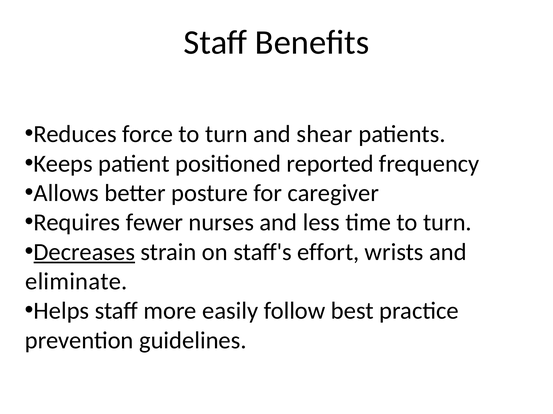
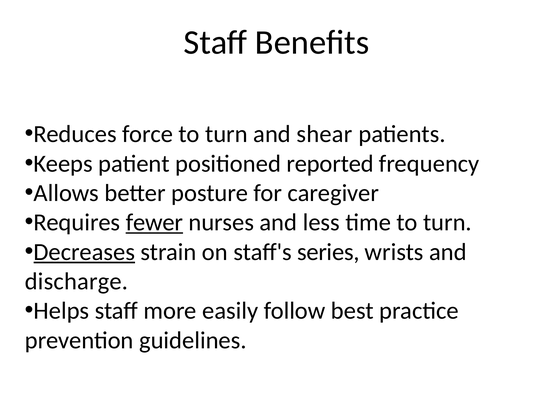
fewer underline: none -> present
effort: effort -> series
eliminate: eliminate -> discharge
